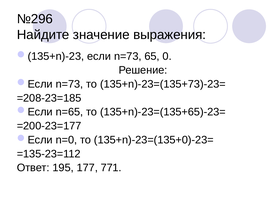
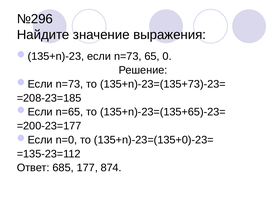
195: 195 -> 685
771: 771 -> 874
